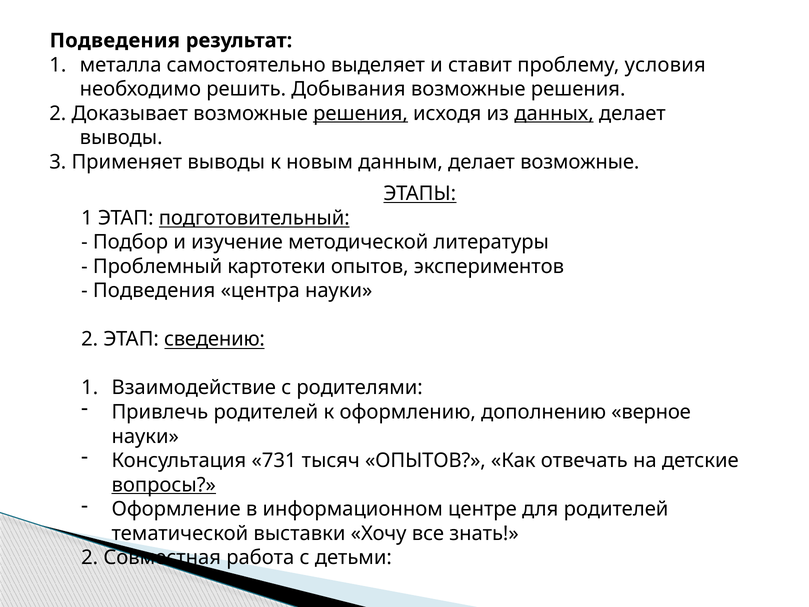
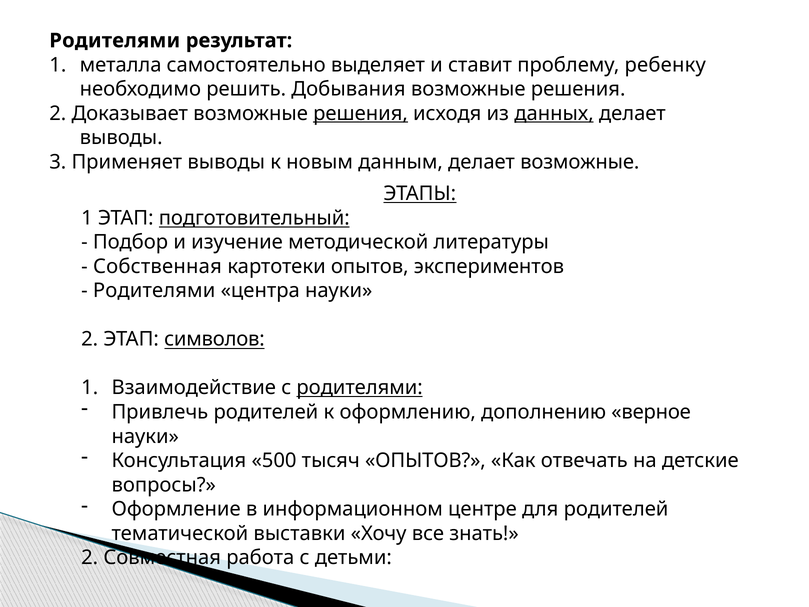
Подведения at (115, 41): Подведения -> Родителями
условия: условия -> ребенку
Проблемный: Проблемный -> Собственная
Подведения at (154, 291): Подведения -> Родителями
сведению: сведению -> символов
родителями at (360, 388) underline: none -> present
731: 731 -> 500
вопросы underline: present -> none
